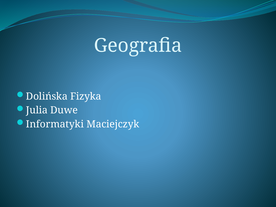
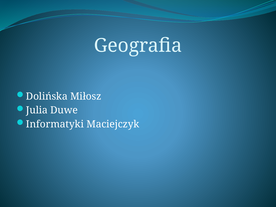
Fizyka: Fizyka -> Miłosz
